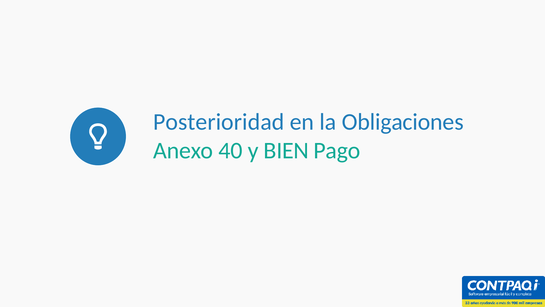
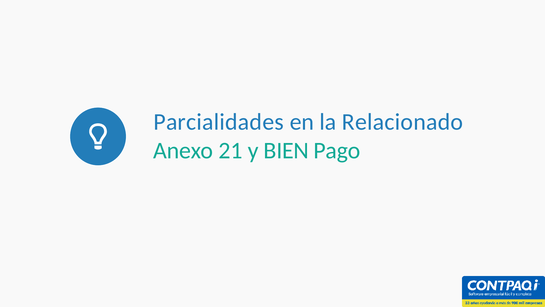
Posterioridad: Posterioridad -> Parcialidades
Obligaciones: Obligaciones -> Relacionado
40: 40 -> 21
